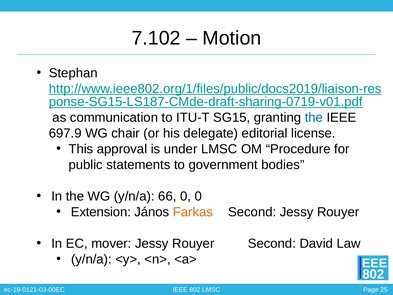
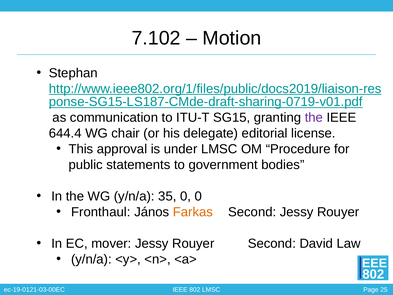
the at (314, 117) colour: blue -> purple
697.9: 697.9 -> 644.4
66: 66 -> 35
Extension: Extension -> Fronthaul
